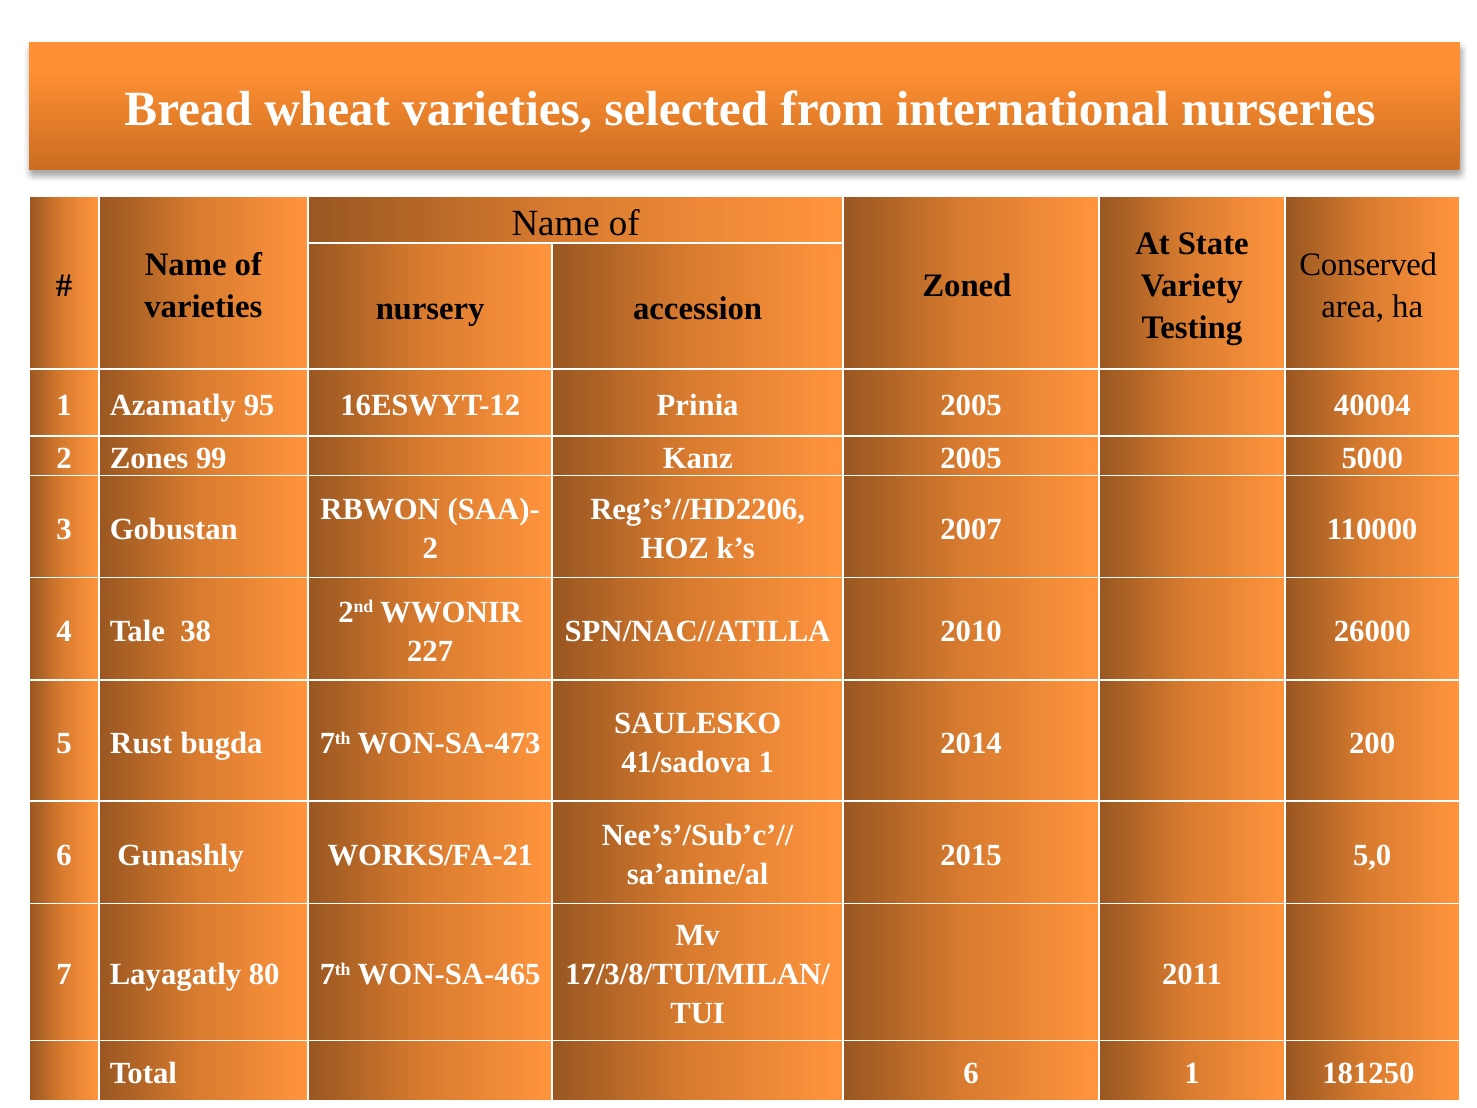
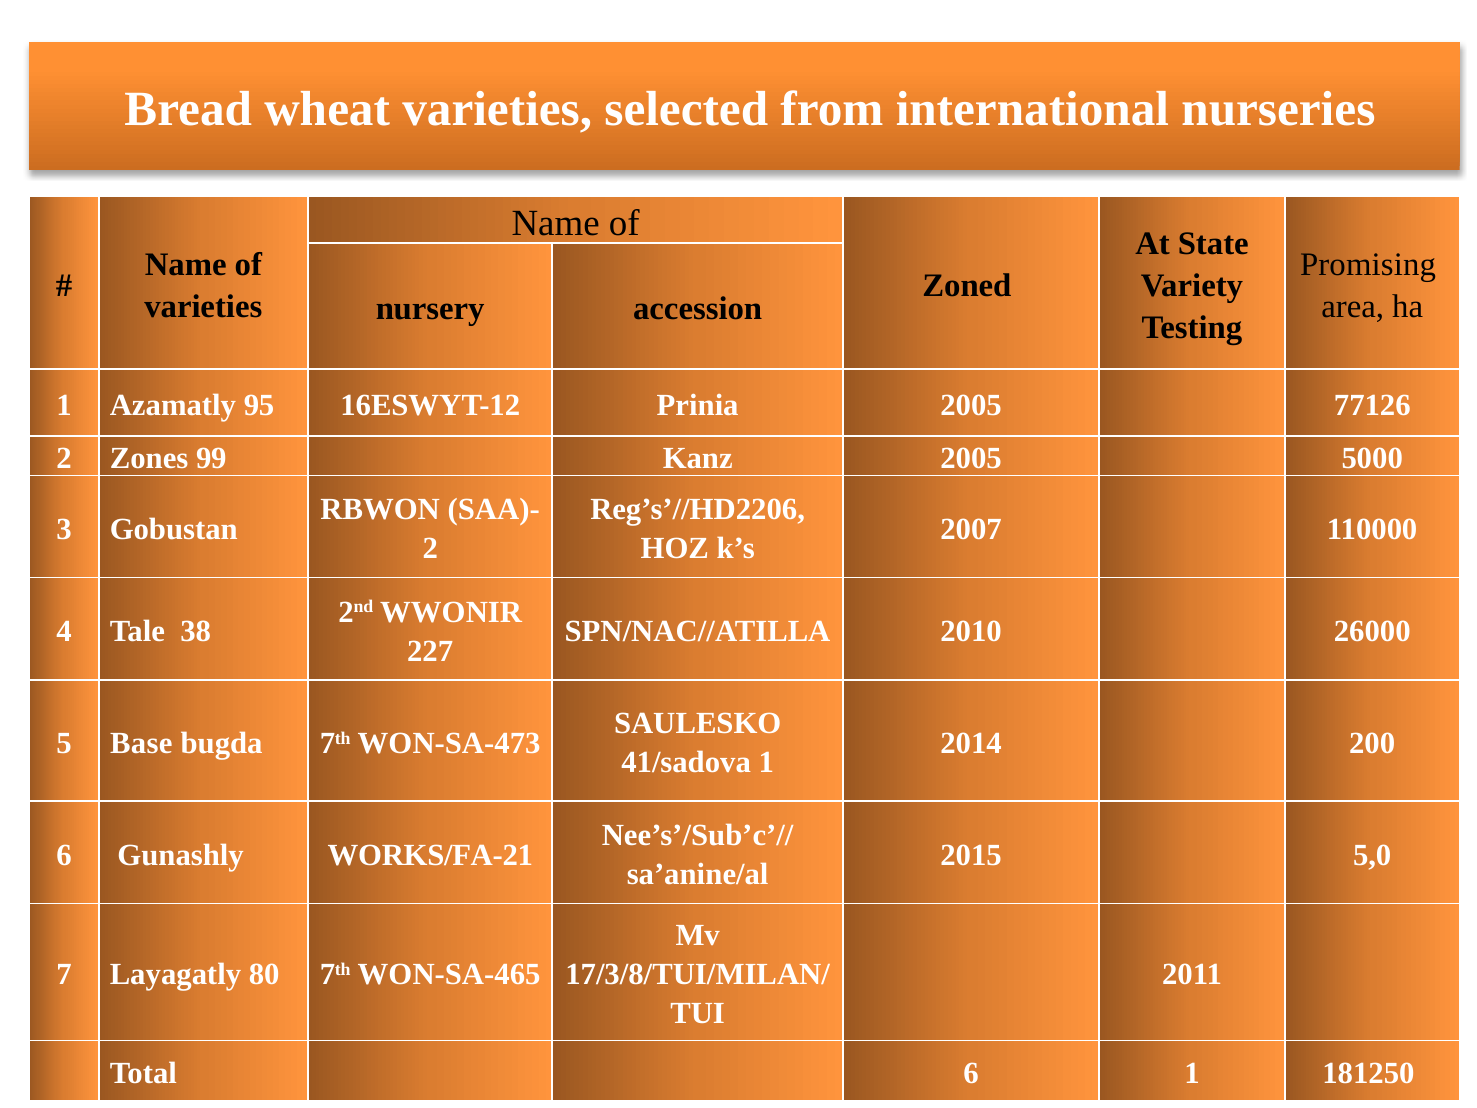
Conserved: Conserved -> Promising
40004: 40004 -> 77126
Rust: Rust -> Base
